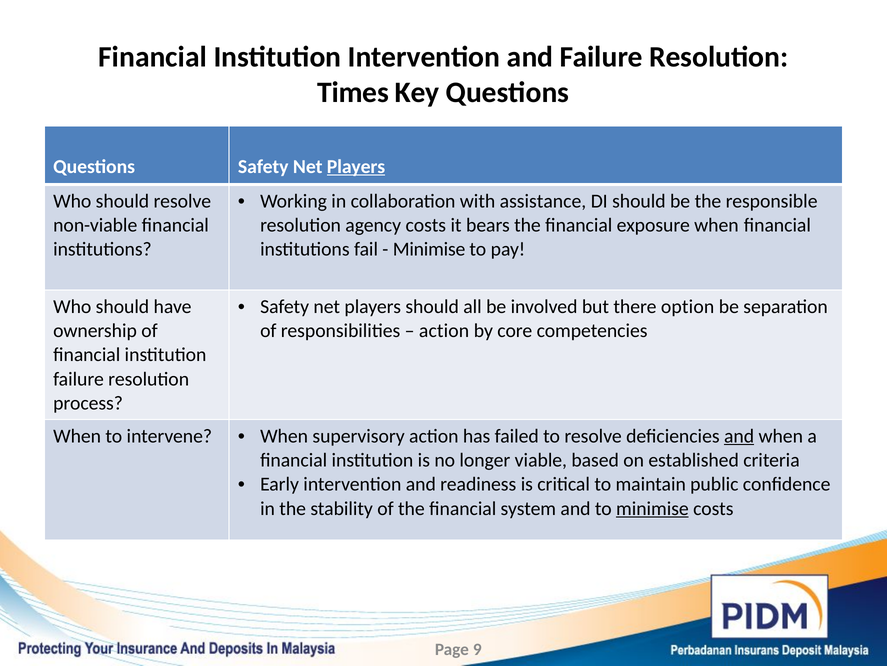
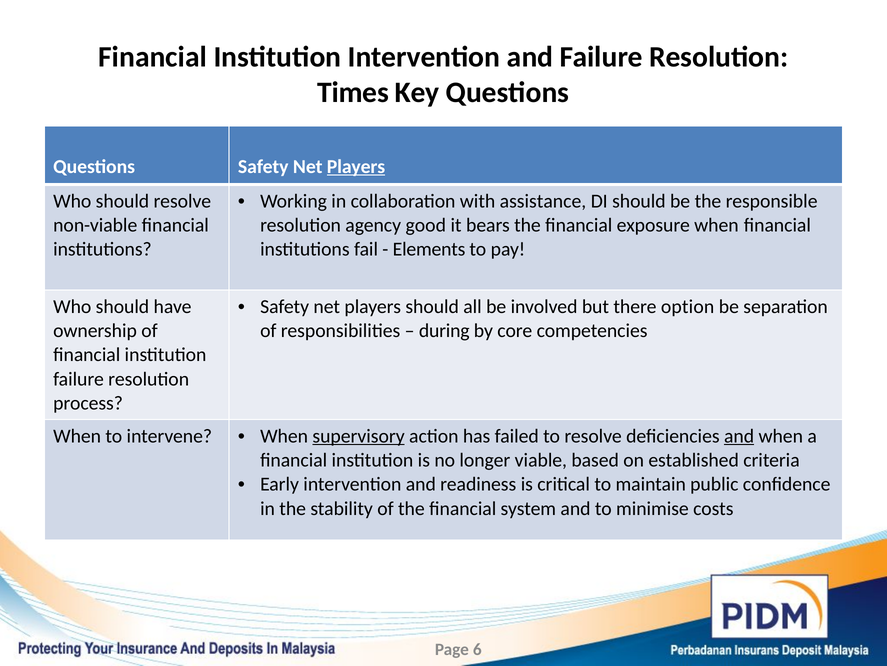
agency costs: costs -> good
Minimise at (429, 249): Minimise -> Elements
action at (444, 330): action -> during
supervisory underline: none -> present
minimise at (652, 508) underline: present -> none
9: 9 -> 6
